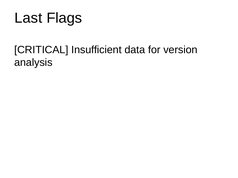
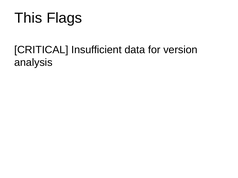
Last: Last -> This
